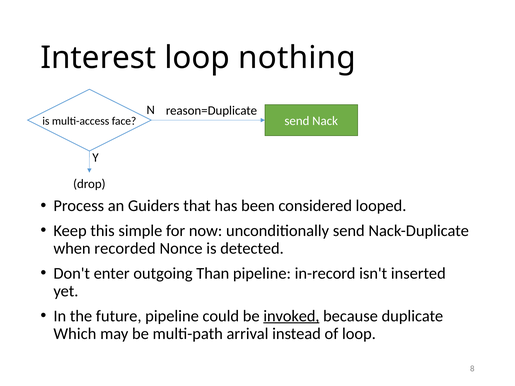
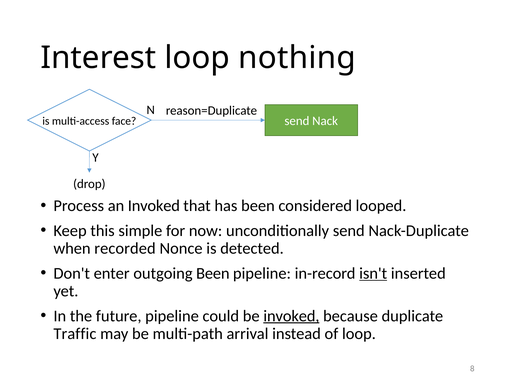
an Guiders: Guiders -> Invoked
outgoing Than: Than -> Been
isn't underline: none -> present
Which: Which -> Traffic
